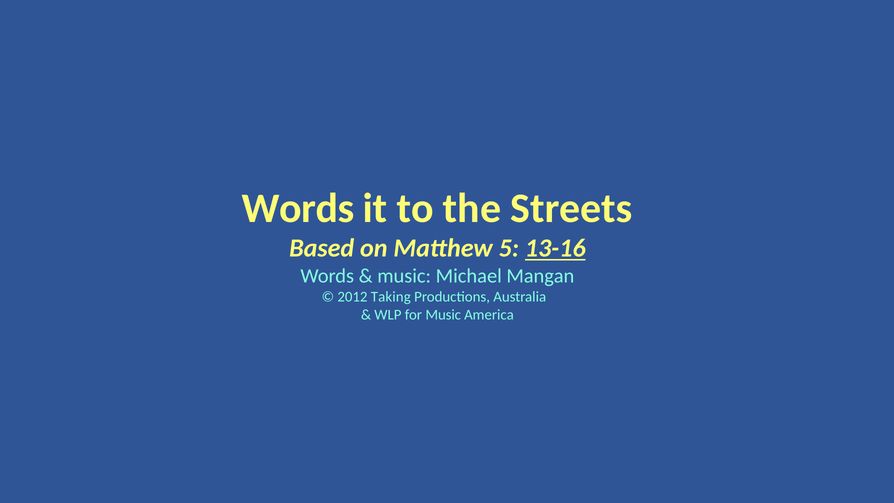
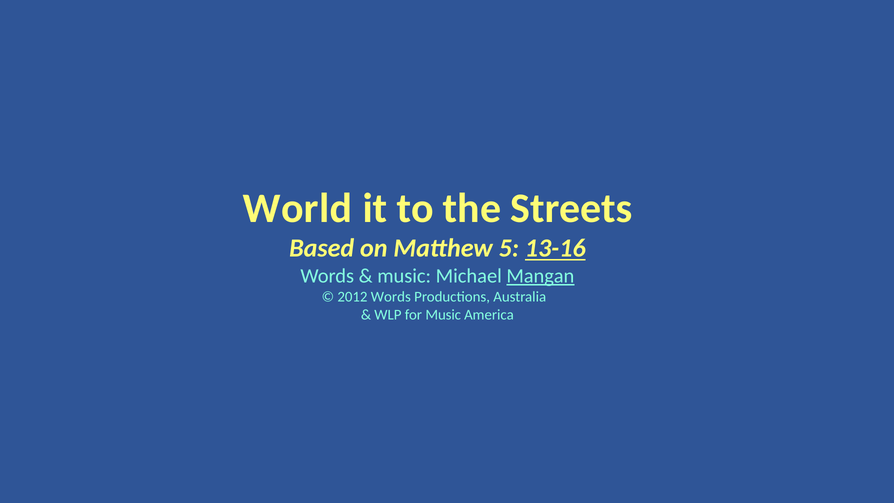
Words at (298, 209): Words -> World
Mangan underline: none -> present
2012 Taking: Taking -> Words
